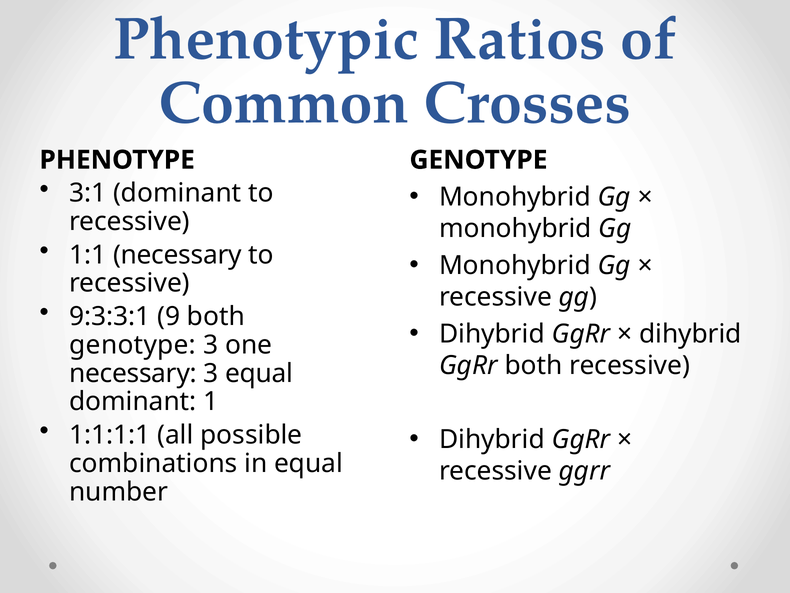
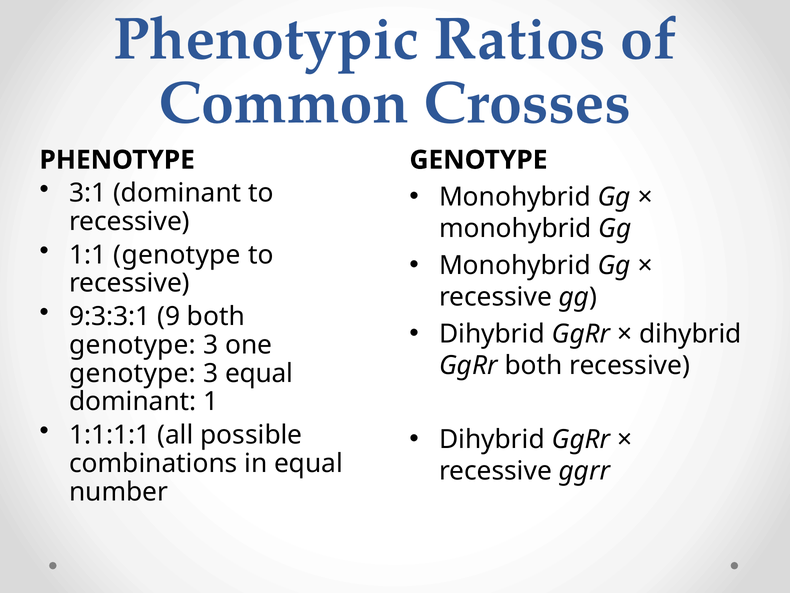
1:1 necessary: necessary -> genotype
necessary at (133, 373): necessary -> genotype
